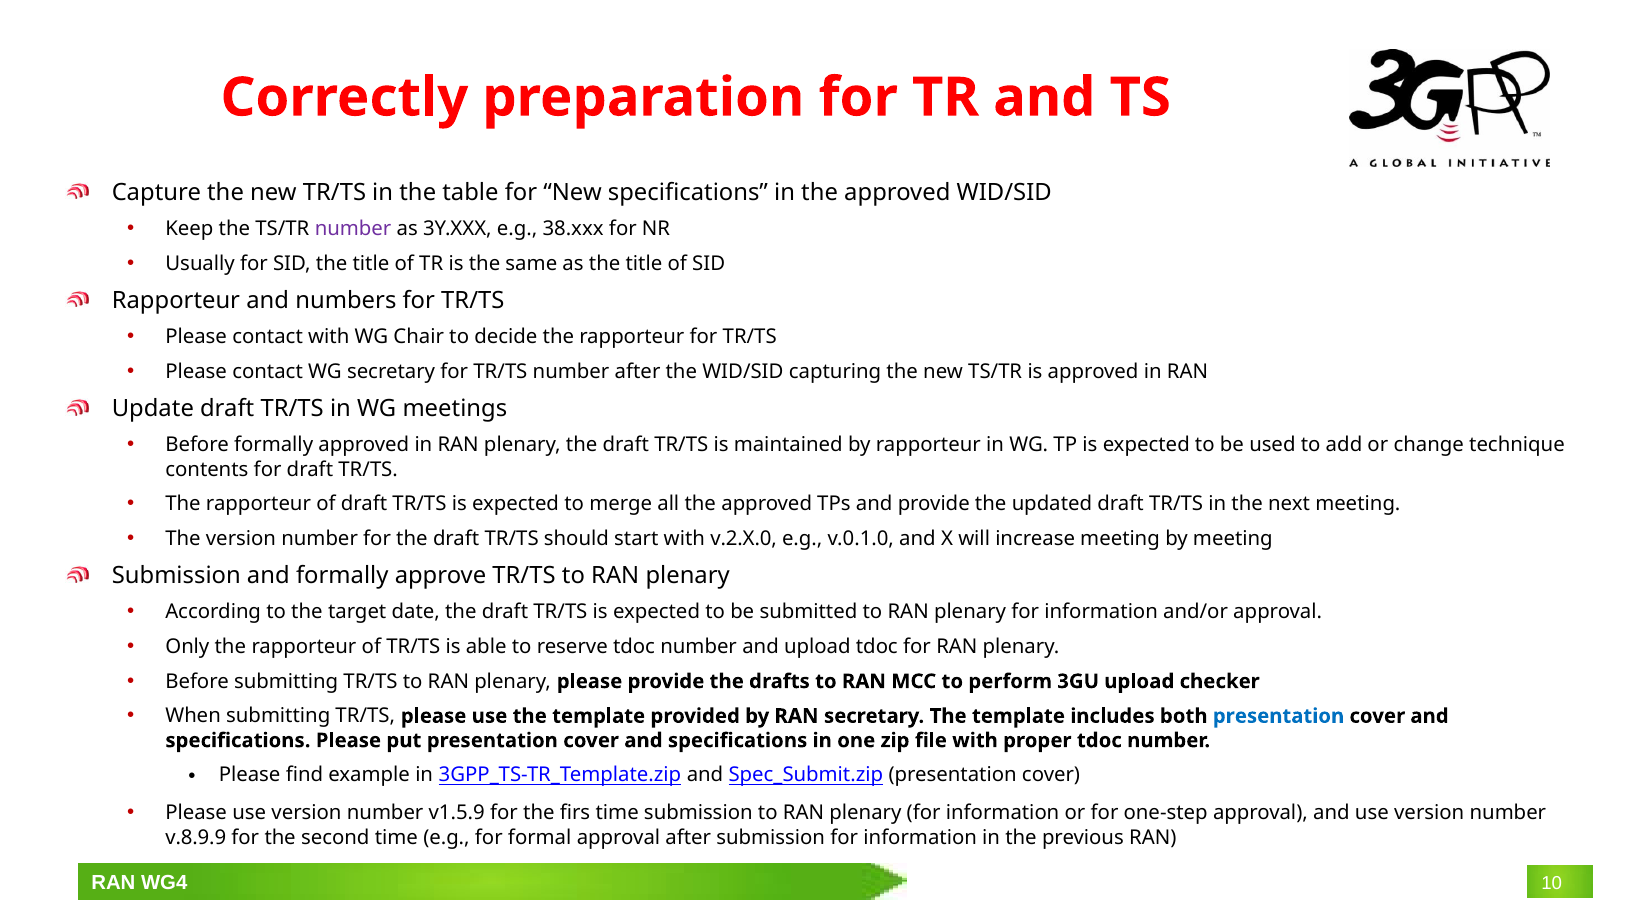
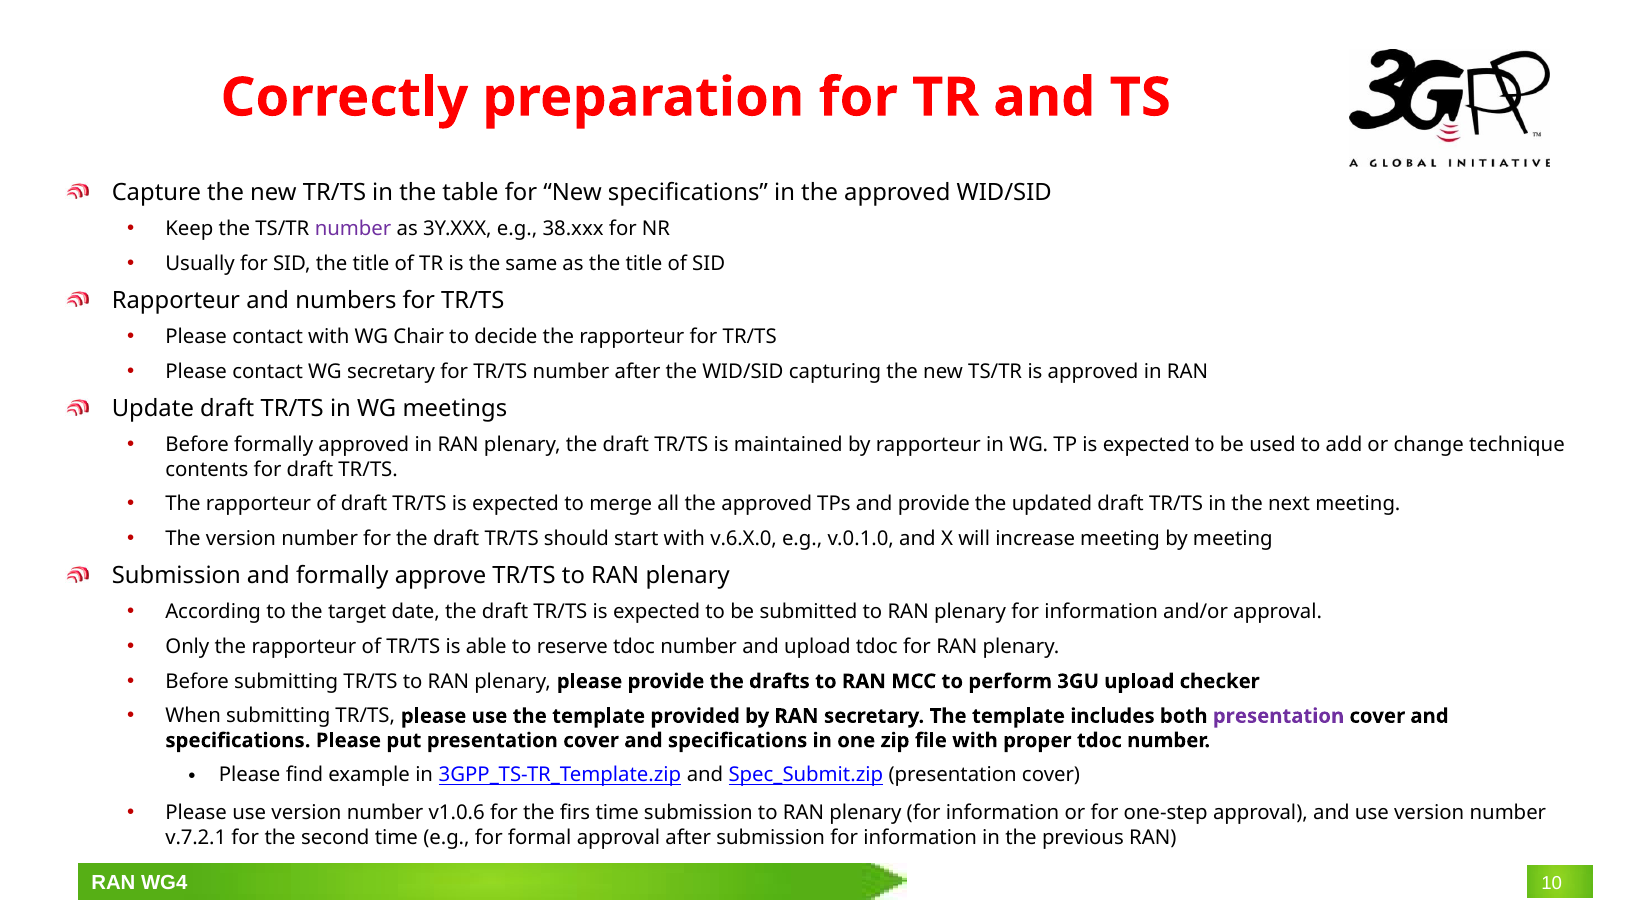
v.2.X.0: v.2.X.0 -> v.6.X.0
presentation at (1279, 716) colour: blue -> purple
v1.5.9: v1.5.9 -> v1.0.6
v.8.9.9: v.8.9.9 -> v.7.2.1
